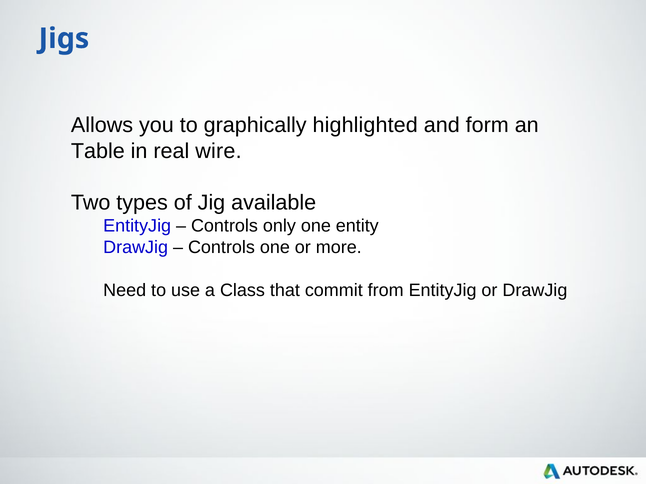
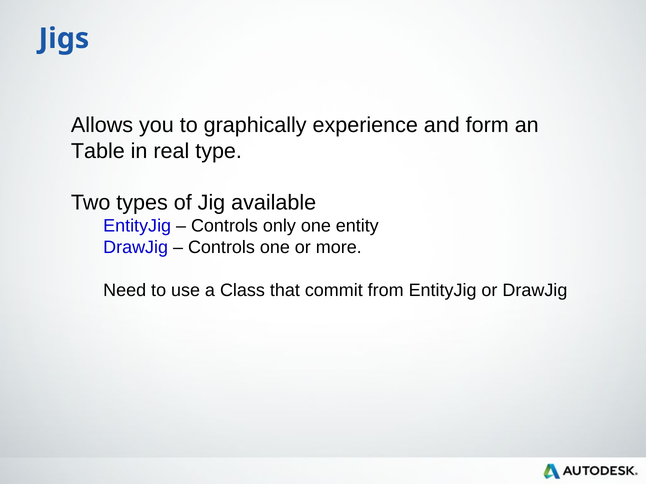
highlighted: highlighted -> experience
wire: wire -> type
